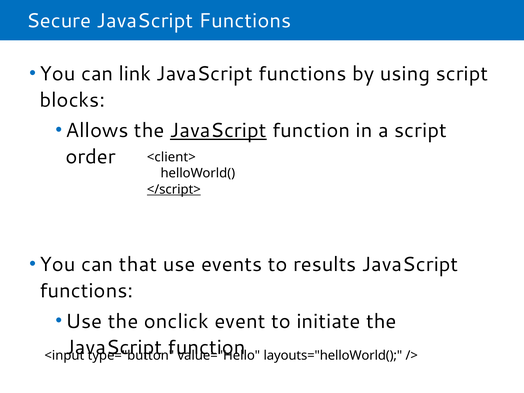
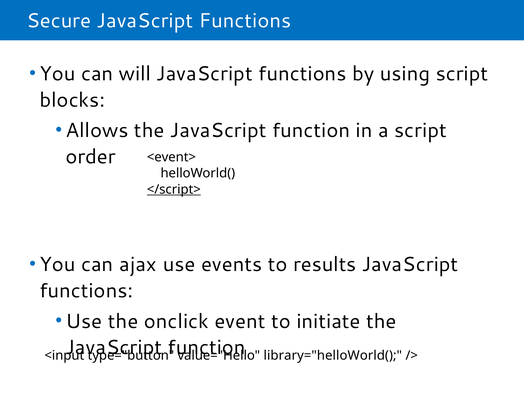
link: link -> will
JavaScript at (218, 131) underline: present -> none
<client>: <client> -> <event>
that: that -> ajax
layouts="helloWorld(: layouts="helloWorld( -> library="helloWorld(
